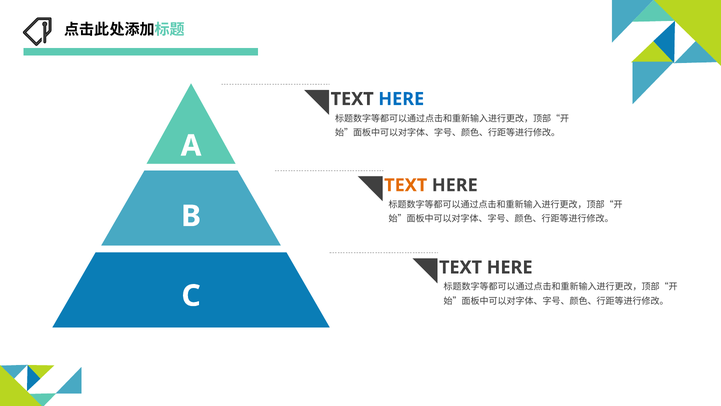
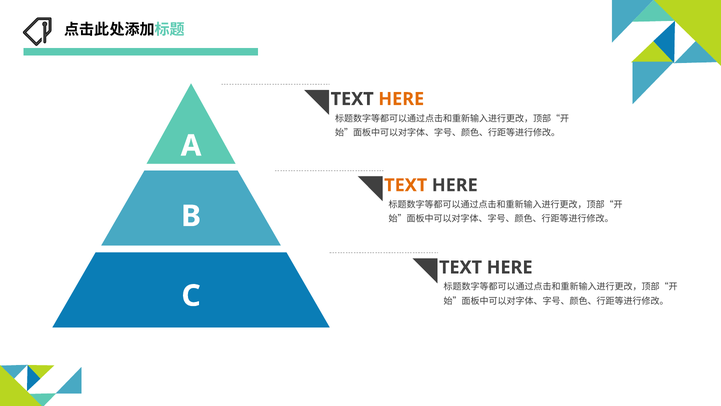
HERE at (401, 99) colour: blue -> orange
